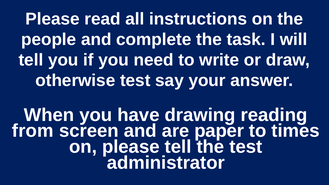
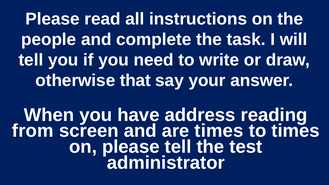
otherwise test: test -> that
drawing: drawing -> address
are paper: paper -> times
